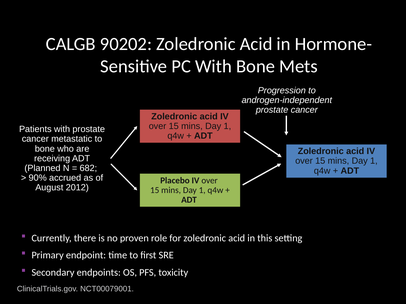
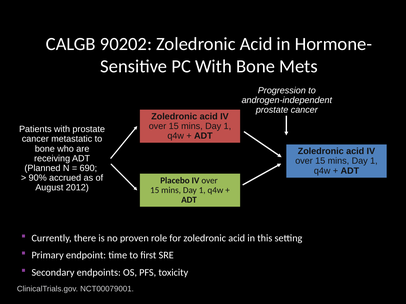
682: 682 -> 690
